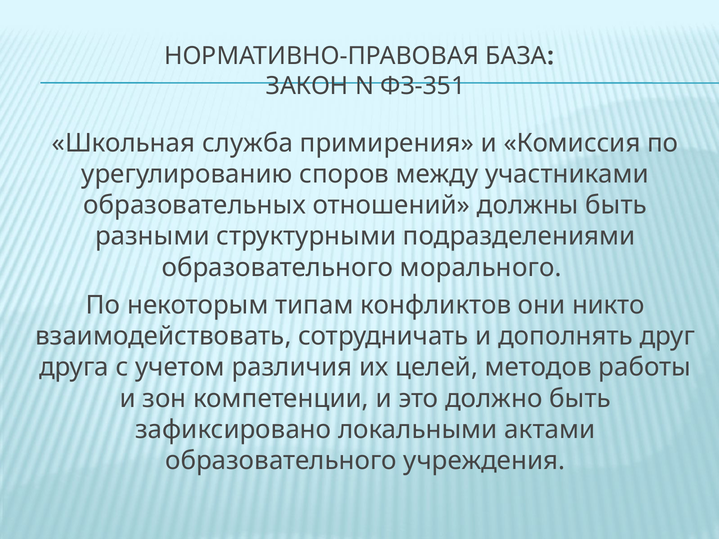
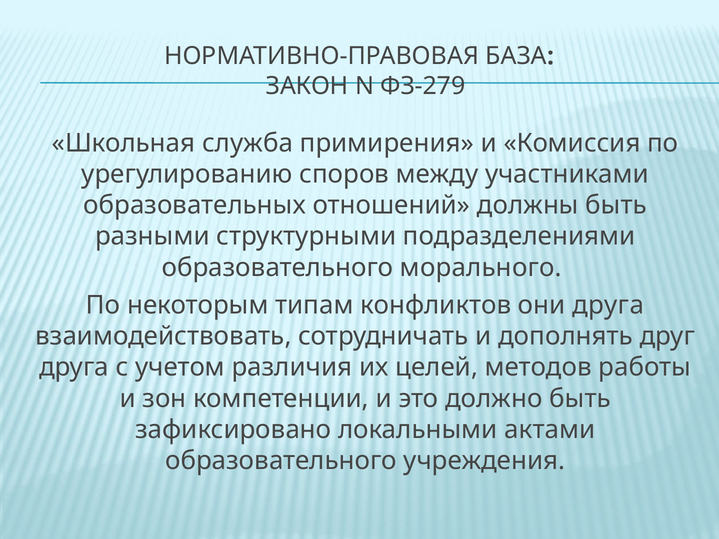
ФЗ-351: ФЗ-351 -> ФЗ-279
они никто: никто -> друга
